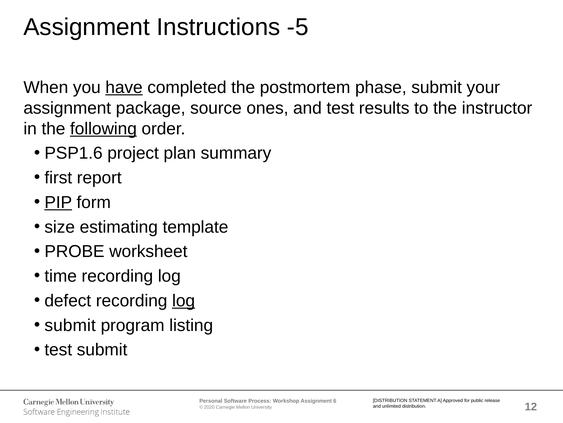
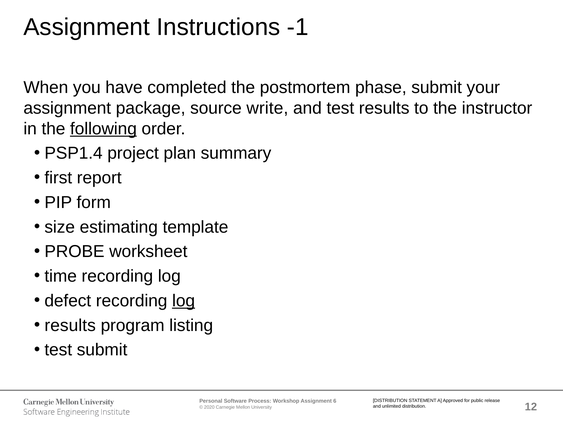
-5: -5 -> -1
have underline: present -> none
ones: ones -> write
PSP1.6: PSP1.6 -> PSP1.4
PIP underline: present -> none
submit at (70, 325): submit -> results
